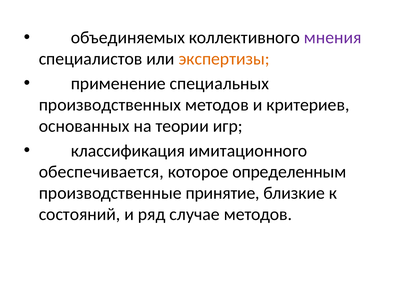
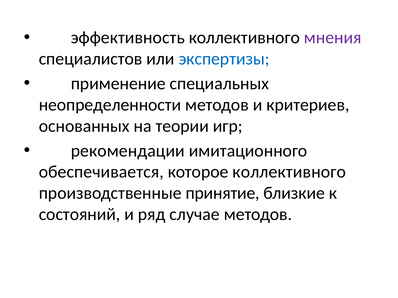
объединяемых: объединяемых -> эффективность
экспертизы colour: orange -> blue
производственных: производственных -> неопределенности
классификация: классификация -> рекомендации
которое определенным: определенным -> коллективного
